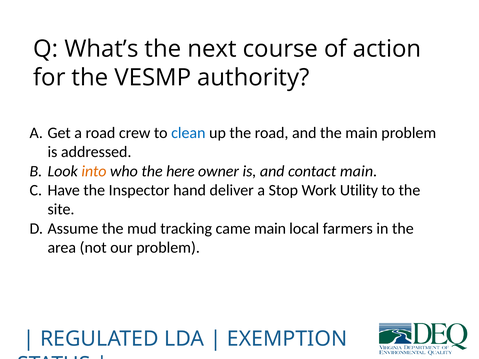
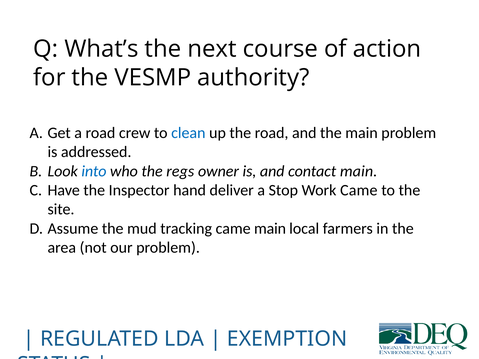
into colour: orange -> blue
here: here -> regs
Work Utility: Utility -> Came
